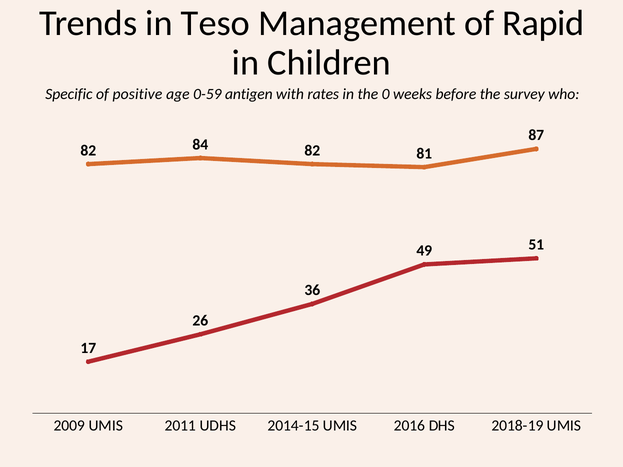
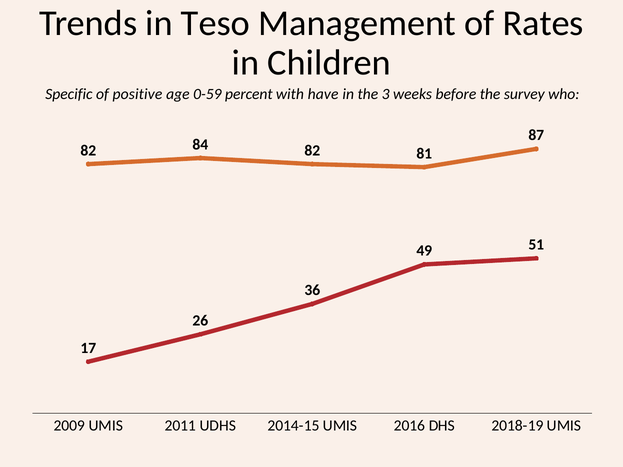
Rapid: Rapid -> Rates
antigen: antigen -> percent
rates: rates -> have
0: 0 -> 3
